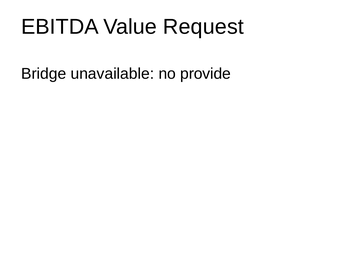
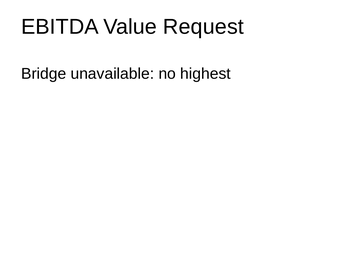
provide: provide -> highest
